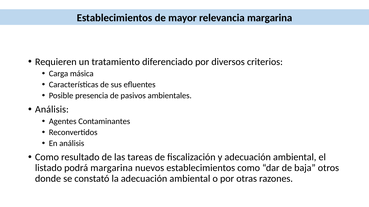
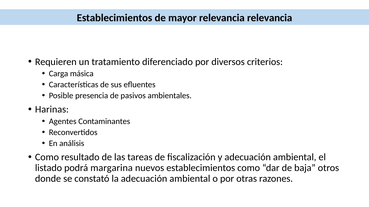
relevancia margarina: margarina -> relevancia
Análisis at (52, 110): Análisis -> Harinas
